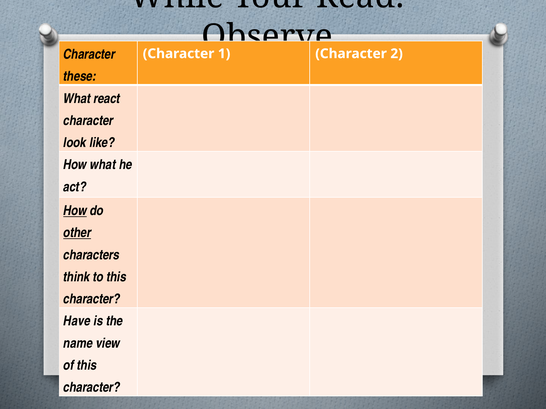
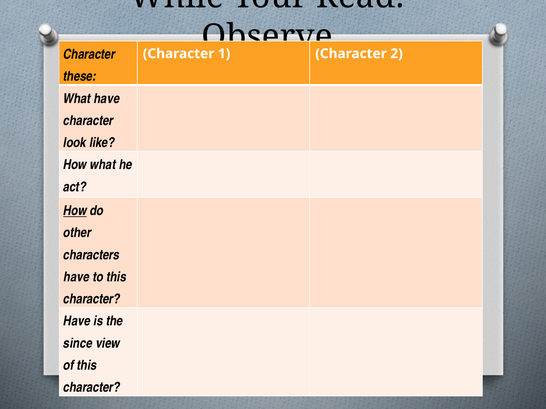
What react: react -> have
other underline: present -> none
think at (77, 277): think -> have
name: name -> since
